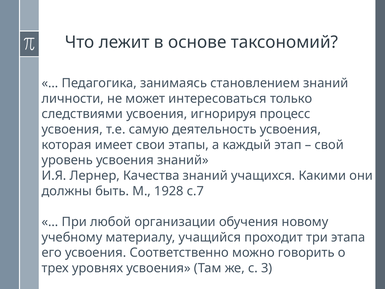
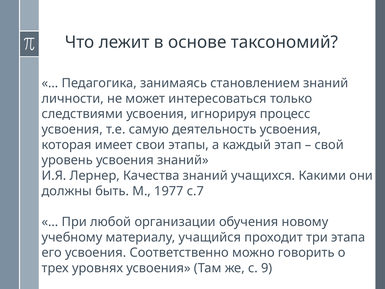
1928: 1928 -> 1977
3: 3 -> 9
